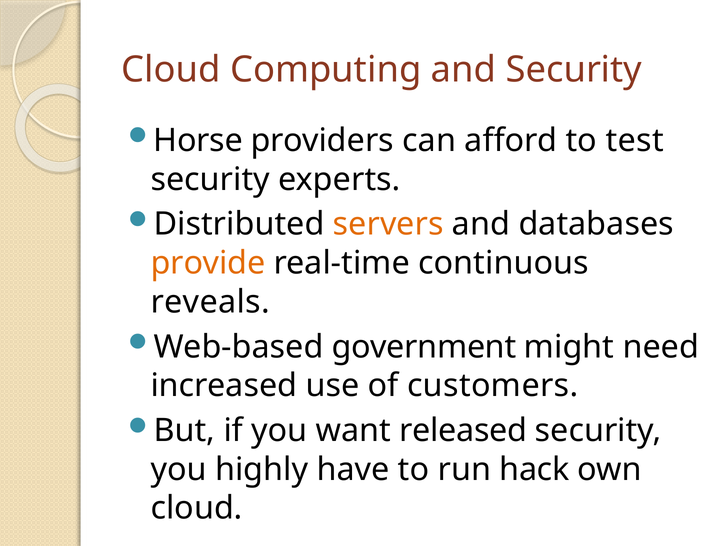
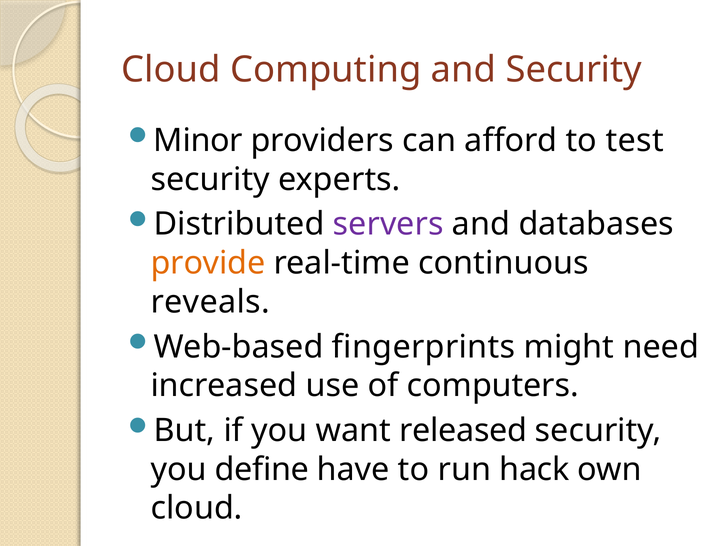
Horse: Horse -> Minor
servers colour: orange -> purple
government: government -> fingerprints
customers: customers -> computers
highly: highly -> define
